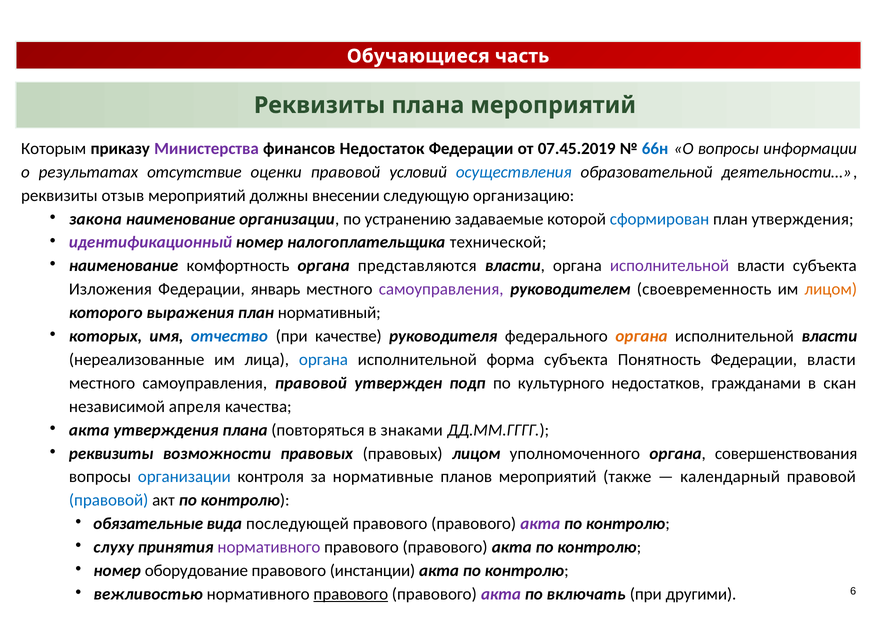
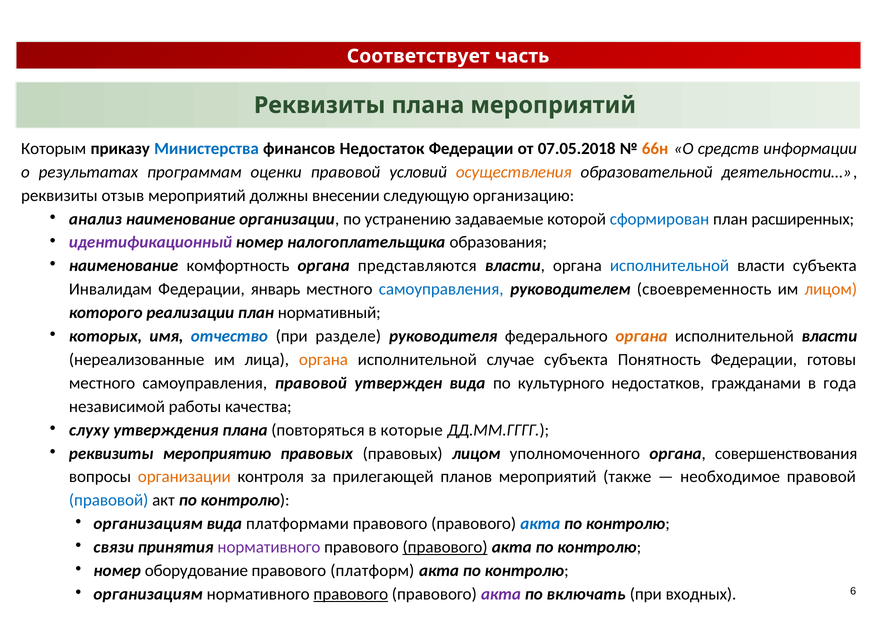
Обучающиеся: Обучающиеся -> Соответствует
Министерства colour: purple -> blue
07.45.2019: 07.45.2019 -> 07.05.2018
66н colour: blue -> orange
О вопросы: вопросы -> средств
отсутствие: отсутствие -> программам
осуществления colour: blue -> orange
закона: закона -> анализ
план утверждения: утверждения -> расширенных
технической: технической -> образования
исполнительной at (670, 266) colour: purple -> blue
Изложения: Изложения -> Инвалидам
самоуправления at (441, 290) colour: purple -> blue
выражения: выражения -> реализации
качестве: качестве -> разделе
органа at (323, 360) colour: blue -> orange
форма: форма -> случае
Федерации власти: власти -> готовы
утвержден подп: подп -> вида
скан: скан -> года
апреля: апреля -> работы
акта at (89, 430): акта -> слуху
знаками: знаками -> которые
возможности: возможности -> мероприятию
организации at (184, 477) colour: blue -> orange
нормативные: нормативные -> прилегающей
календарный: календарный -> необходимое
обязательные at (148, 524): обязательные -> организациям
последующей: последующей -> платформами
акта at (540, 524) colour: purple -> blue
слуху: слуху -> связи
правового at (445, 548) underline: none -> present
инстанции: инстанции -> платформ
вежливостью at (148, 595): вежливостью -> организациям
другими: другими -> входных
